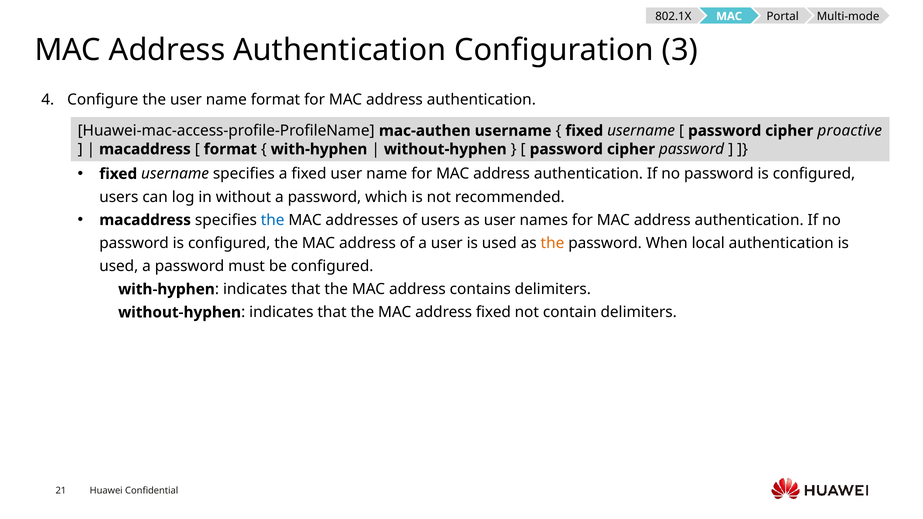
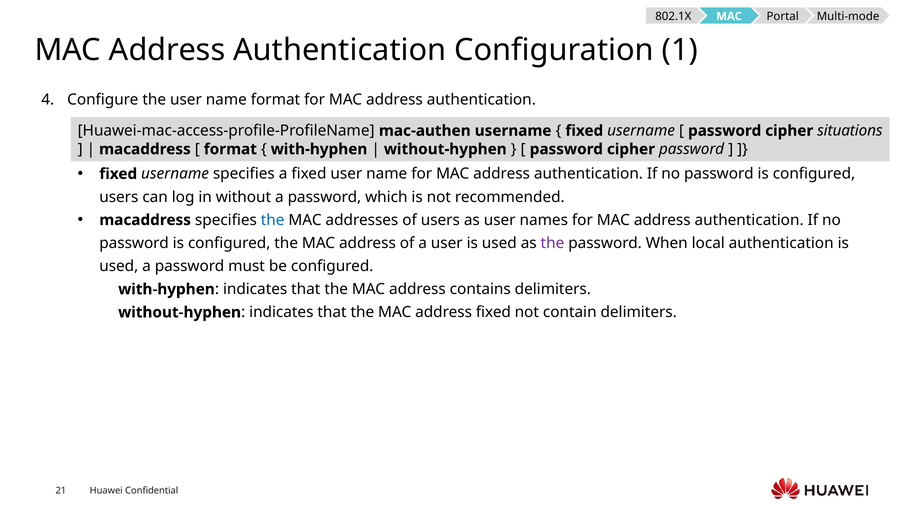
3: 3 -> 1
proactive: proactive -> situations
the at (552, 243) colour: orange -> purple
